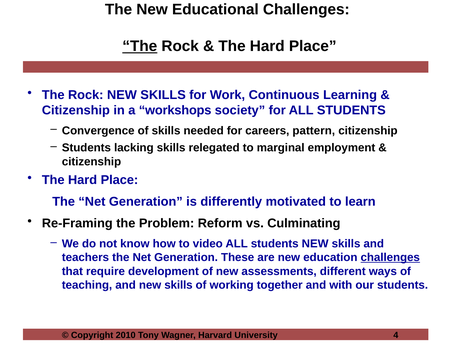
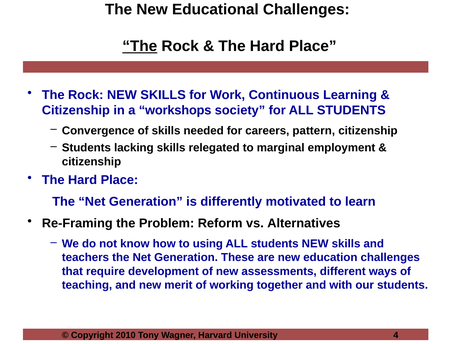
Culminating: Culminating -> Alternatives
video: video -> using
challenges at (390, 258) underline: present -> none
and new skills: skills -> merit
